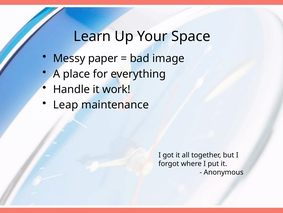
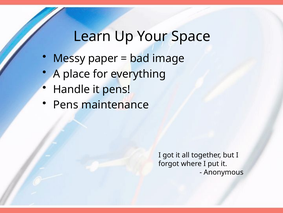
it work: work -> pens
Leap at (66, 105): Leap -> Pens
